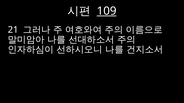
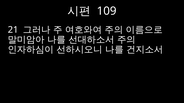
109 underline: present -> none
